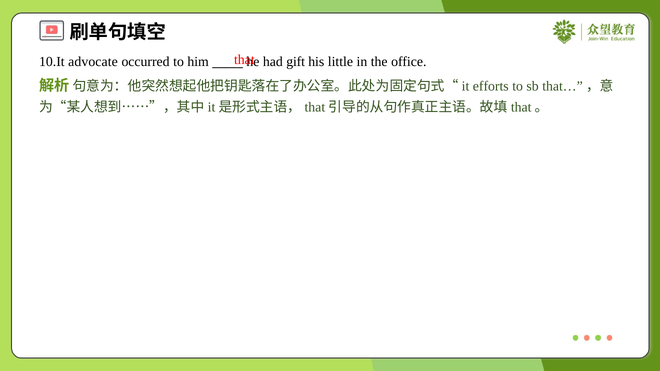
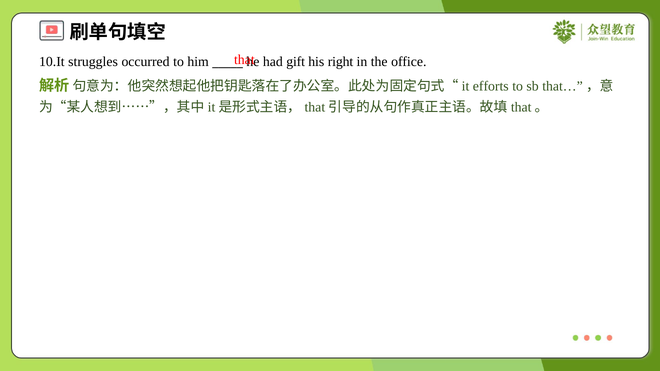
advocate: advocate -> struggles
little: little -> right
